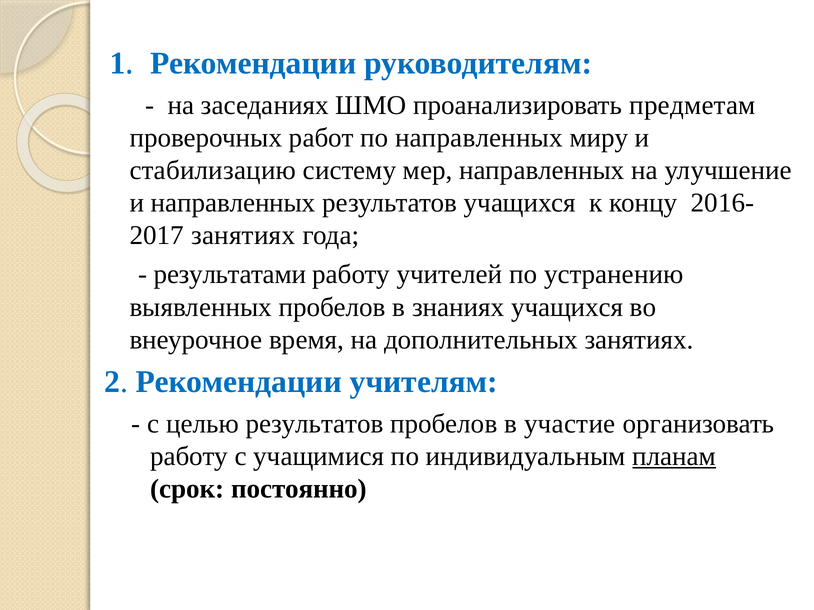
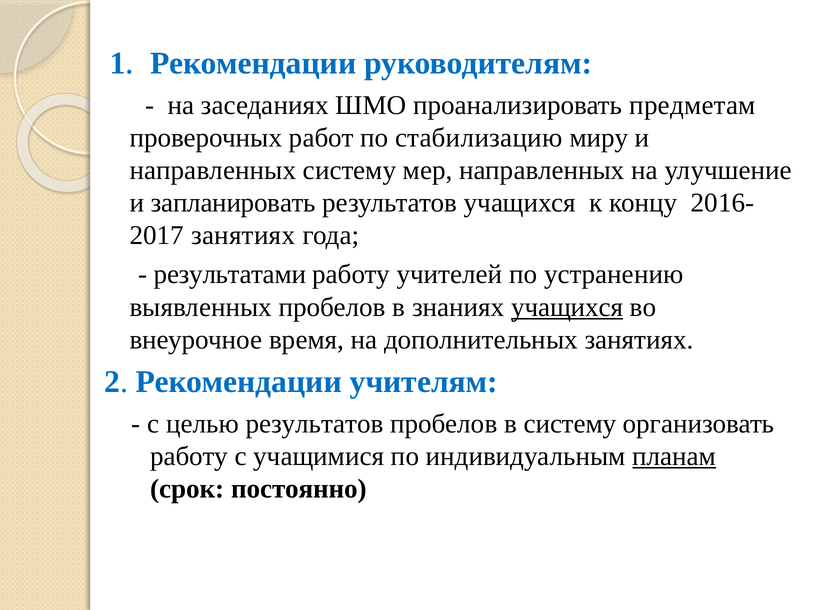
по направленных: направленных -> стабилизацию
стабилизацию at (213, 170): стабилизацию -> направленных
и направленных: направленных -> запланировать
учащихся at (567, 307) underline: none -> present
в участие: участие -> систему
